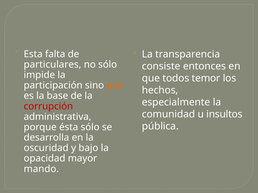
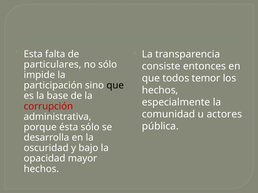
que at (115, 86) colour: orange -> black
insultos: insultos -> actores
mando at (41, 169): mando -> hechos
